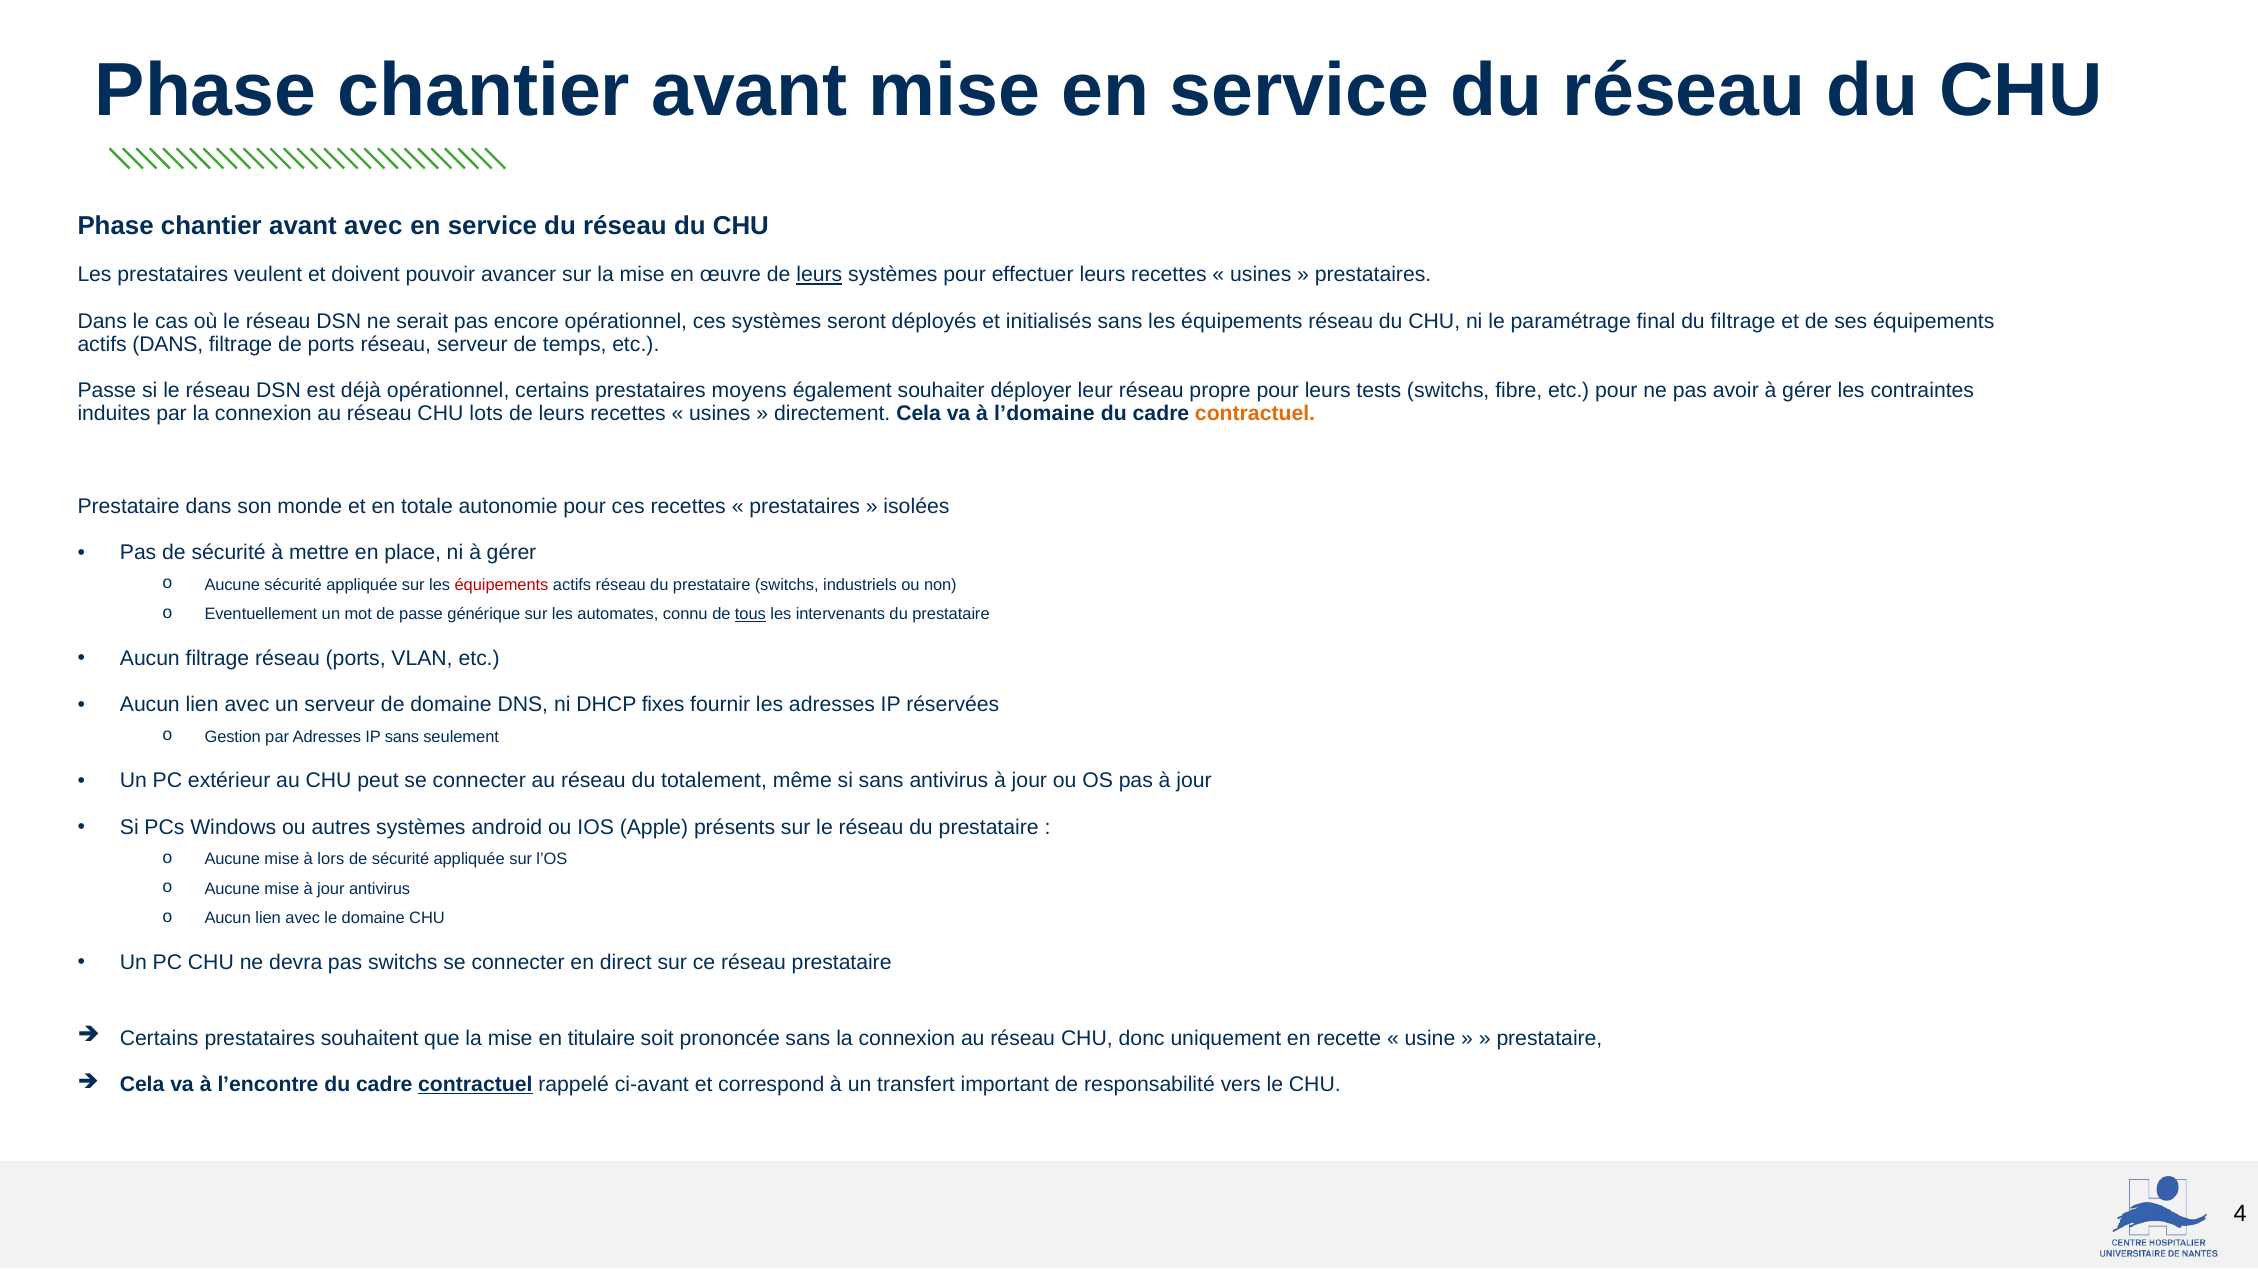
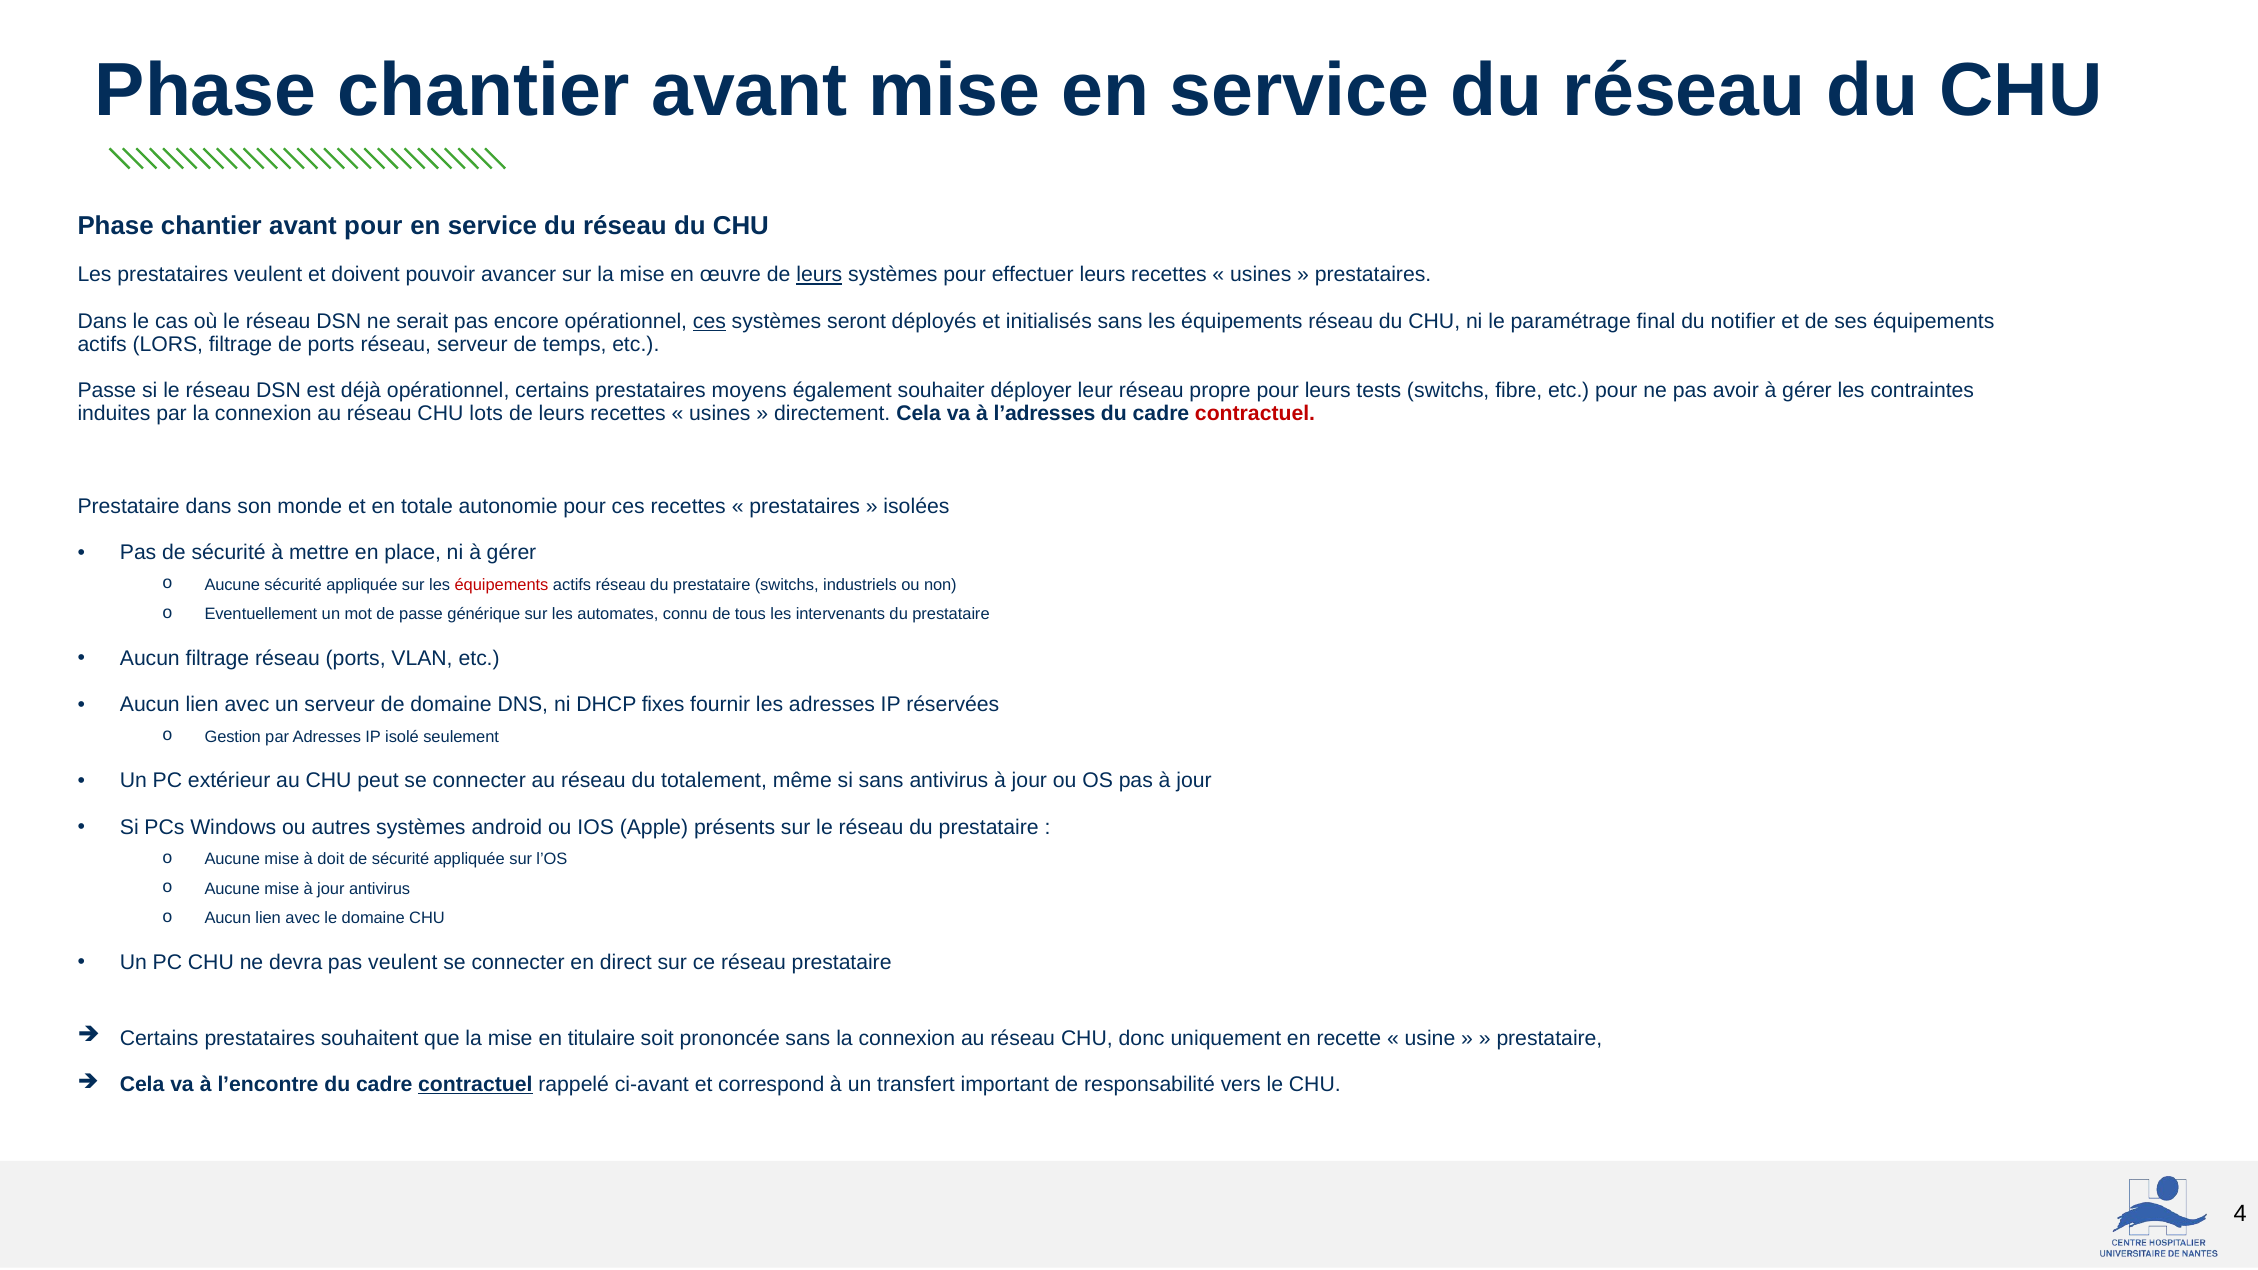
avant avec: avec -> pour
ces at (709, 321) underline: none -> present
du filtrage: filtrage -> notifier
actifs DANS: DANS -> LORS
l’domaine: l’domaine -> l’adresses
contractuel at (1255, 414) colour: orange -> red
tous underline: present -> none
IP sans: sans -> isolé
lors: lors -> doit
pas switchs: switchs -> veulent
